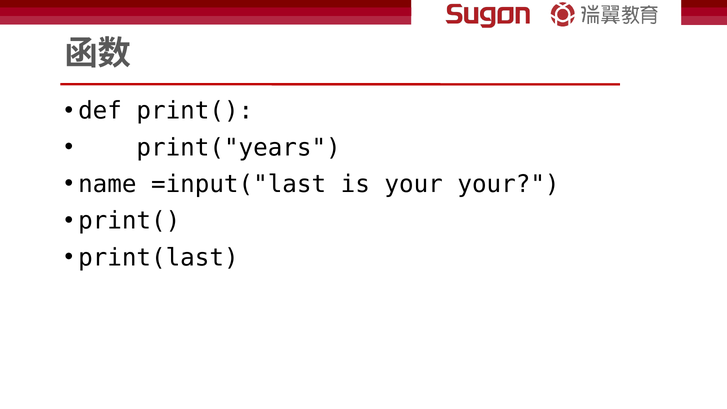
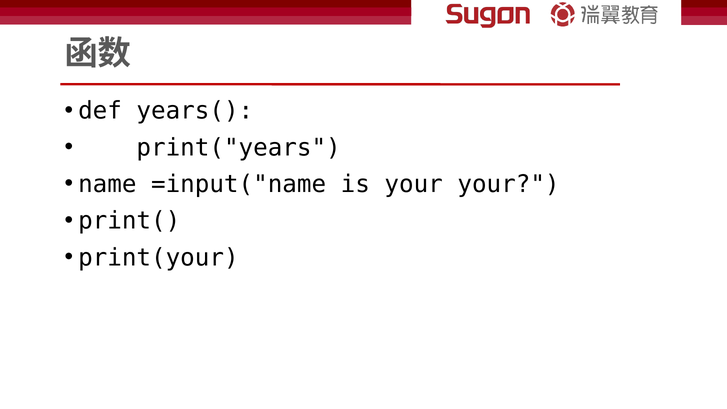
def print(: print( -> years(
=input("last: =input("last -> =input("name
print(last: print(last -> print(your
